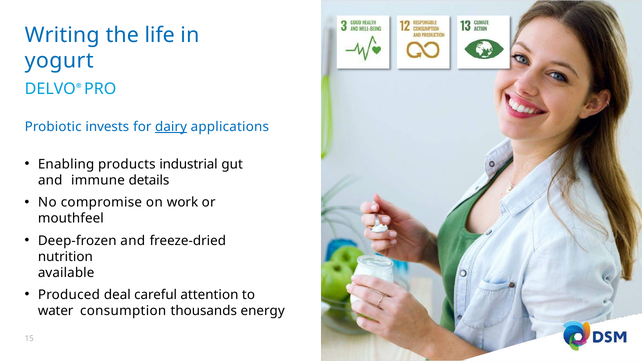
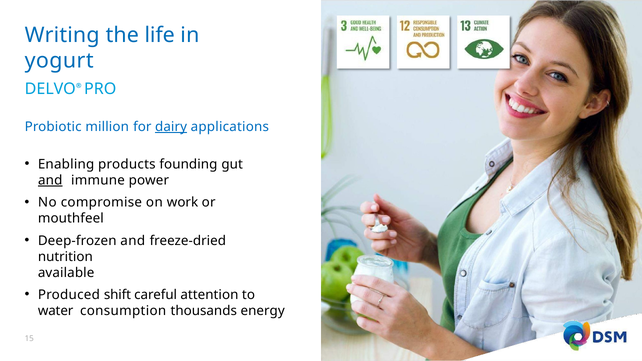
invests: invests -> million
industrial: industrial -> founding
and at (50, 180) underline: none -> present
details: details -> power
deal: deal -> shift
